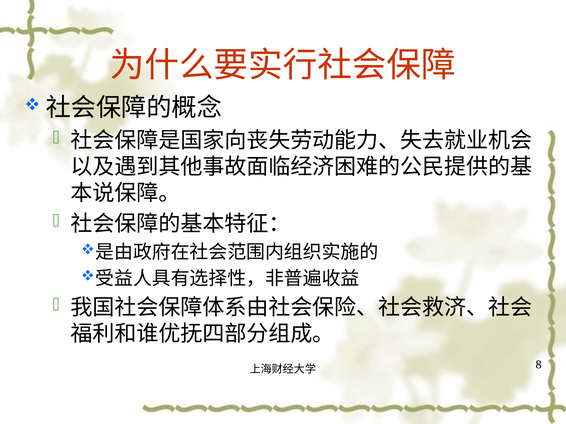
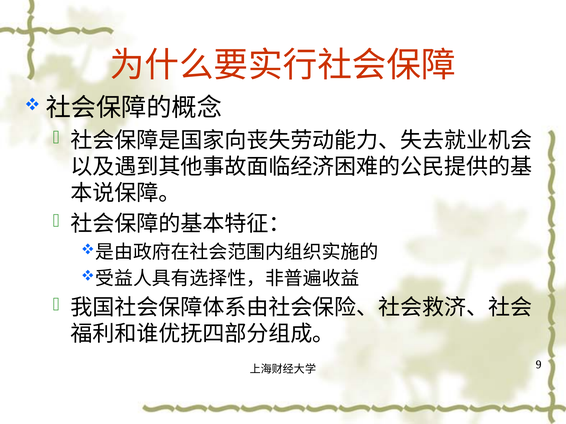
8: 8 -> 9
